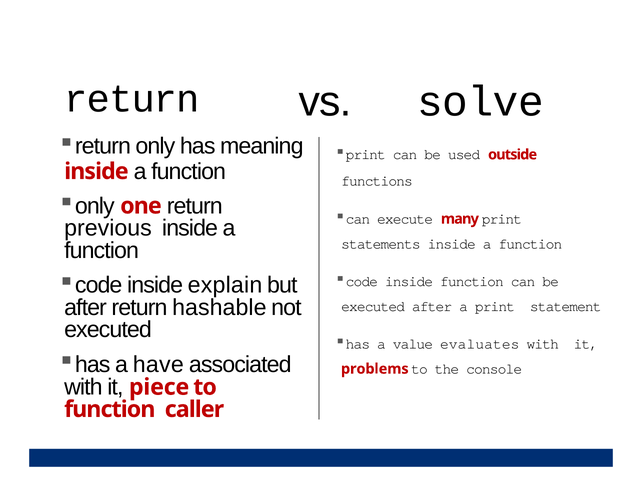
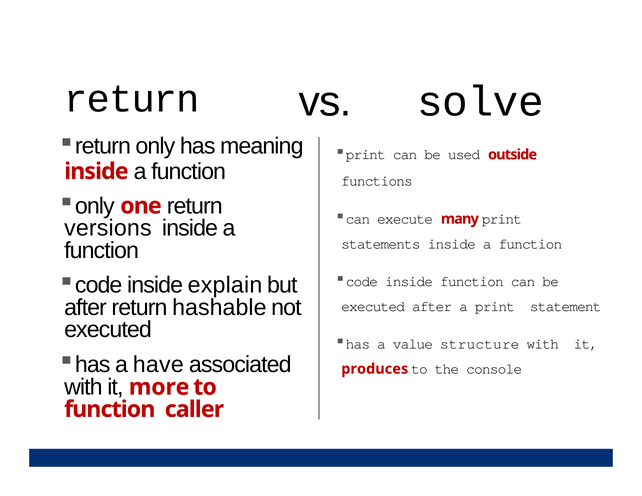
previous: previous -> versions
evaluates: evaluates -> structure
problems: problems -> produces
piece: piece -> more
